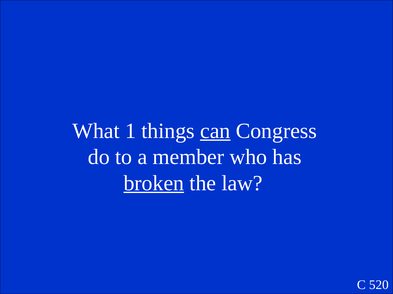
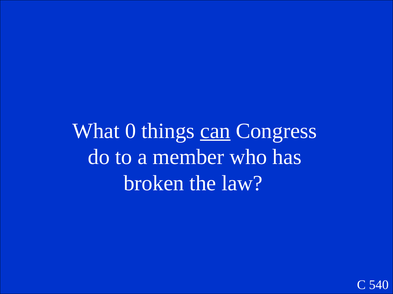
1: 1 -> 0
broken underline: present -> none
520: 520 -> 540
